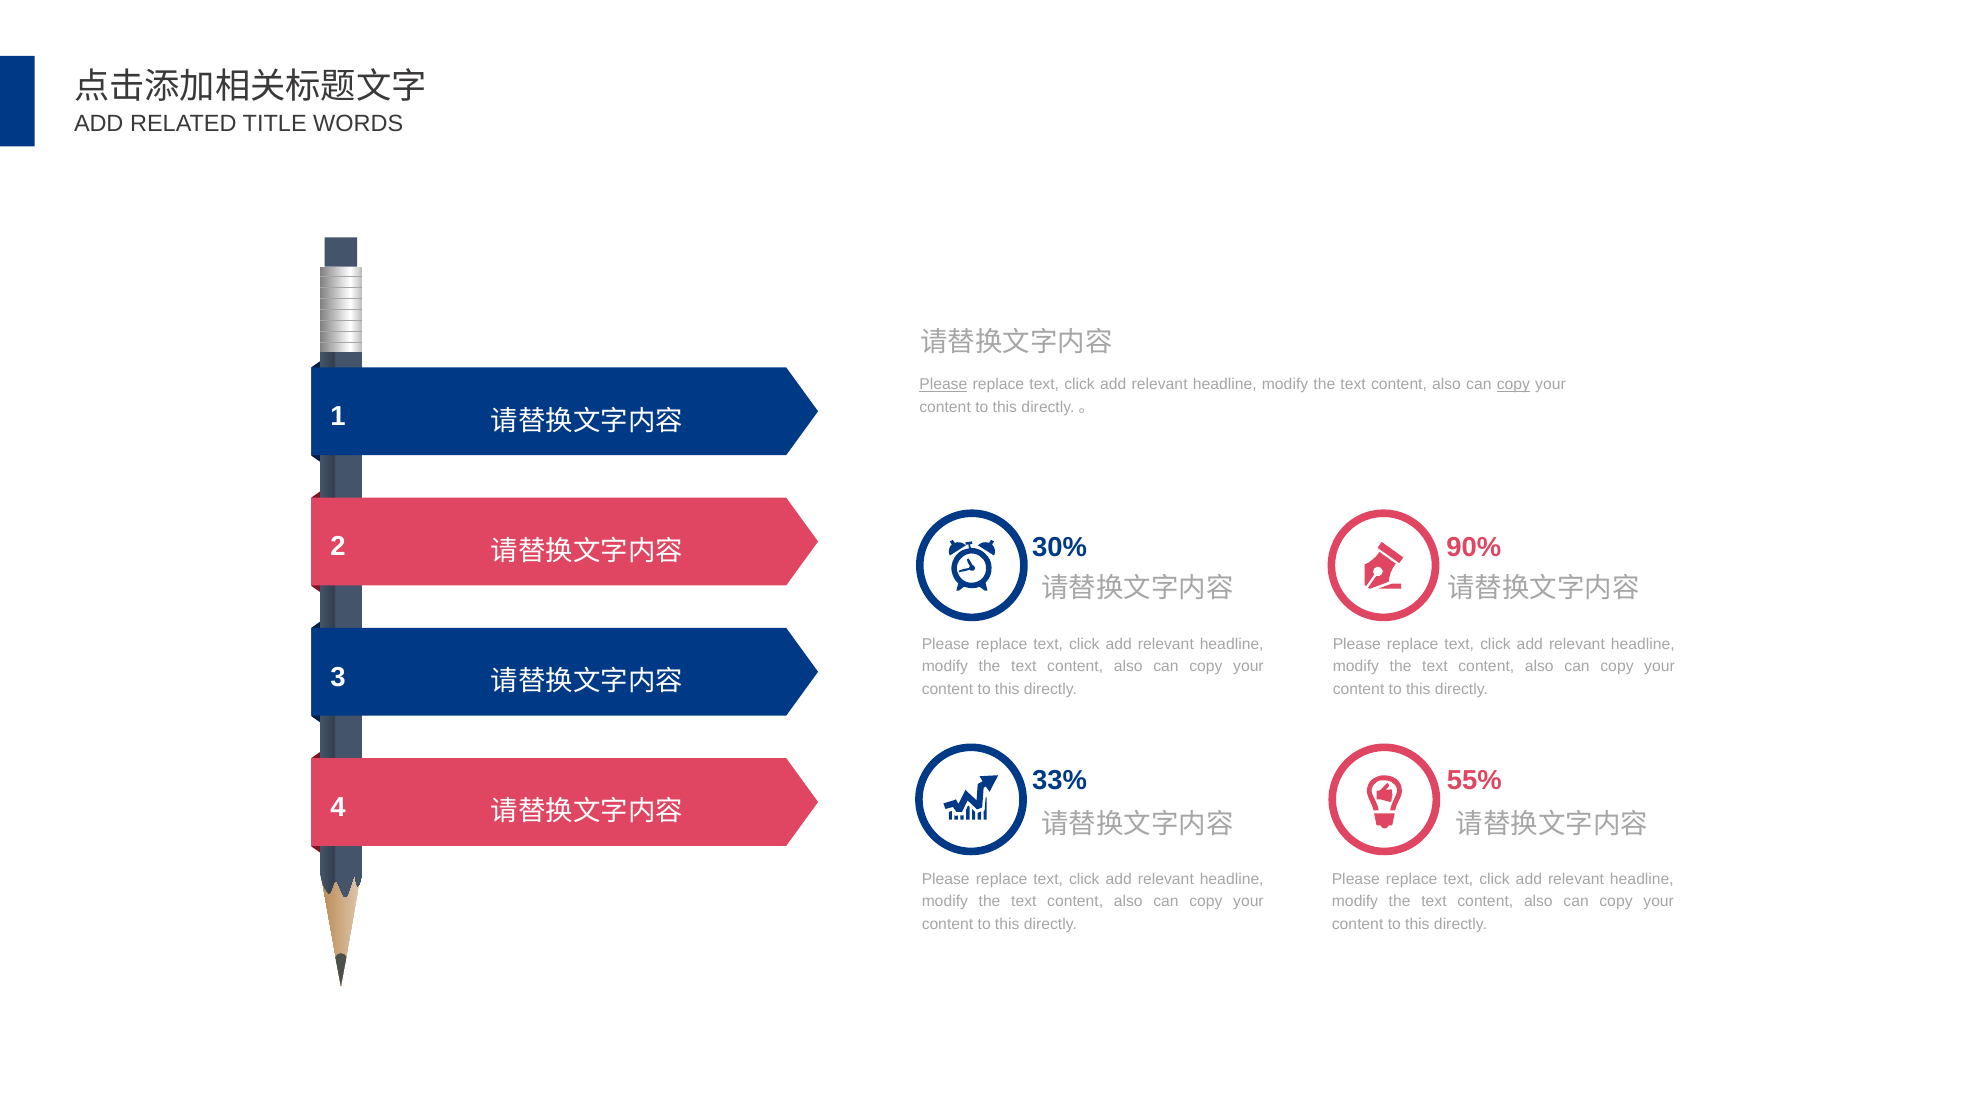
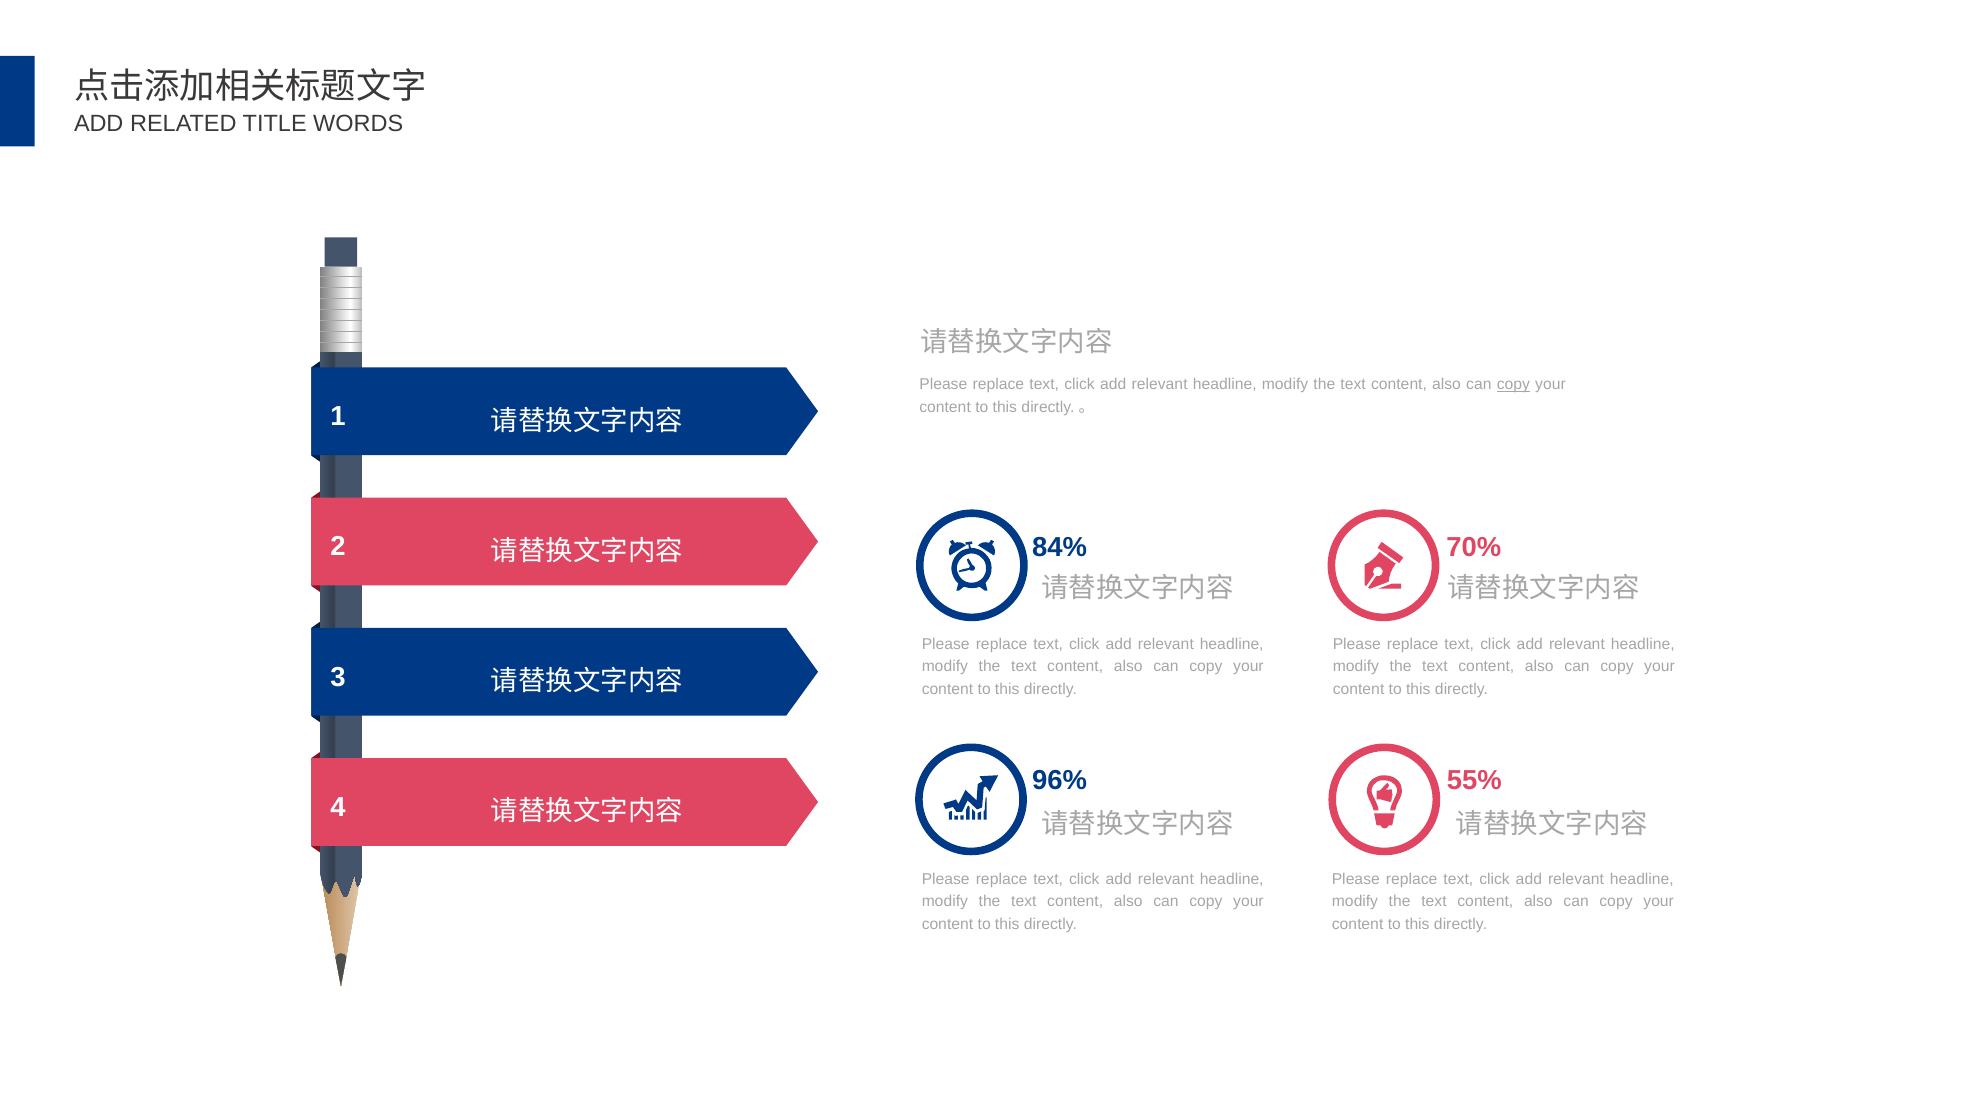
Please at (943, 384) underline: present -> none
30%: 30% -> 84%
90%: 90% -> 70%
33%: 33% -> 96%
